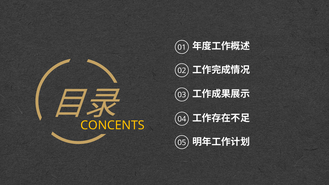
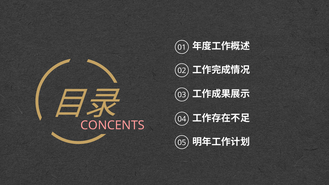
CONCENTS colour: yellow -> pink
